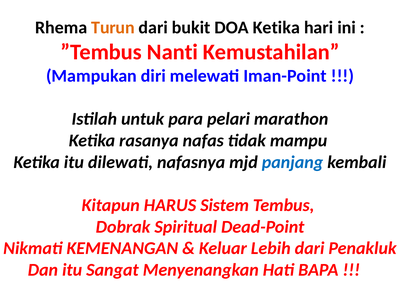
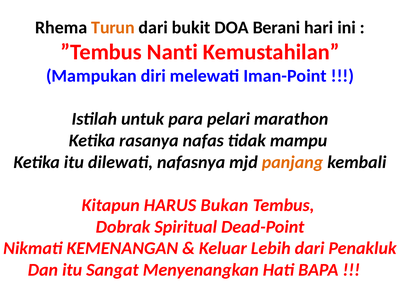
DOA Ketika: Ketika -> Berani
panjang colour: blue -> orange
Sistem: Sistem -> Bukan
